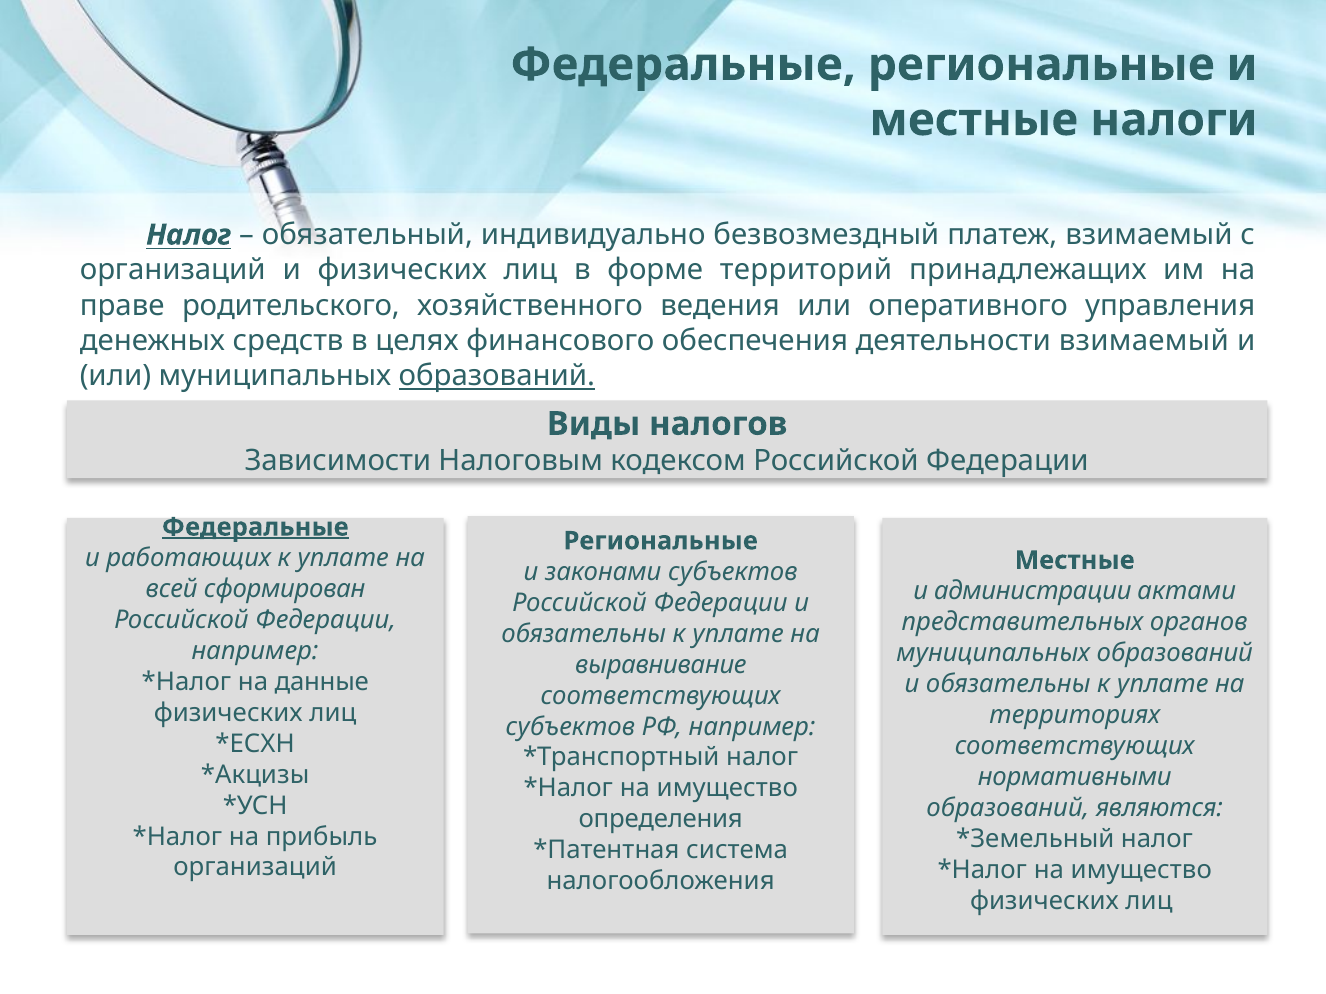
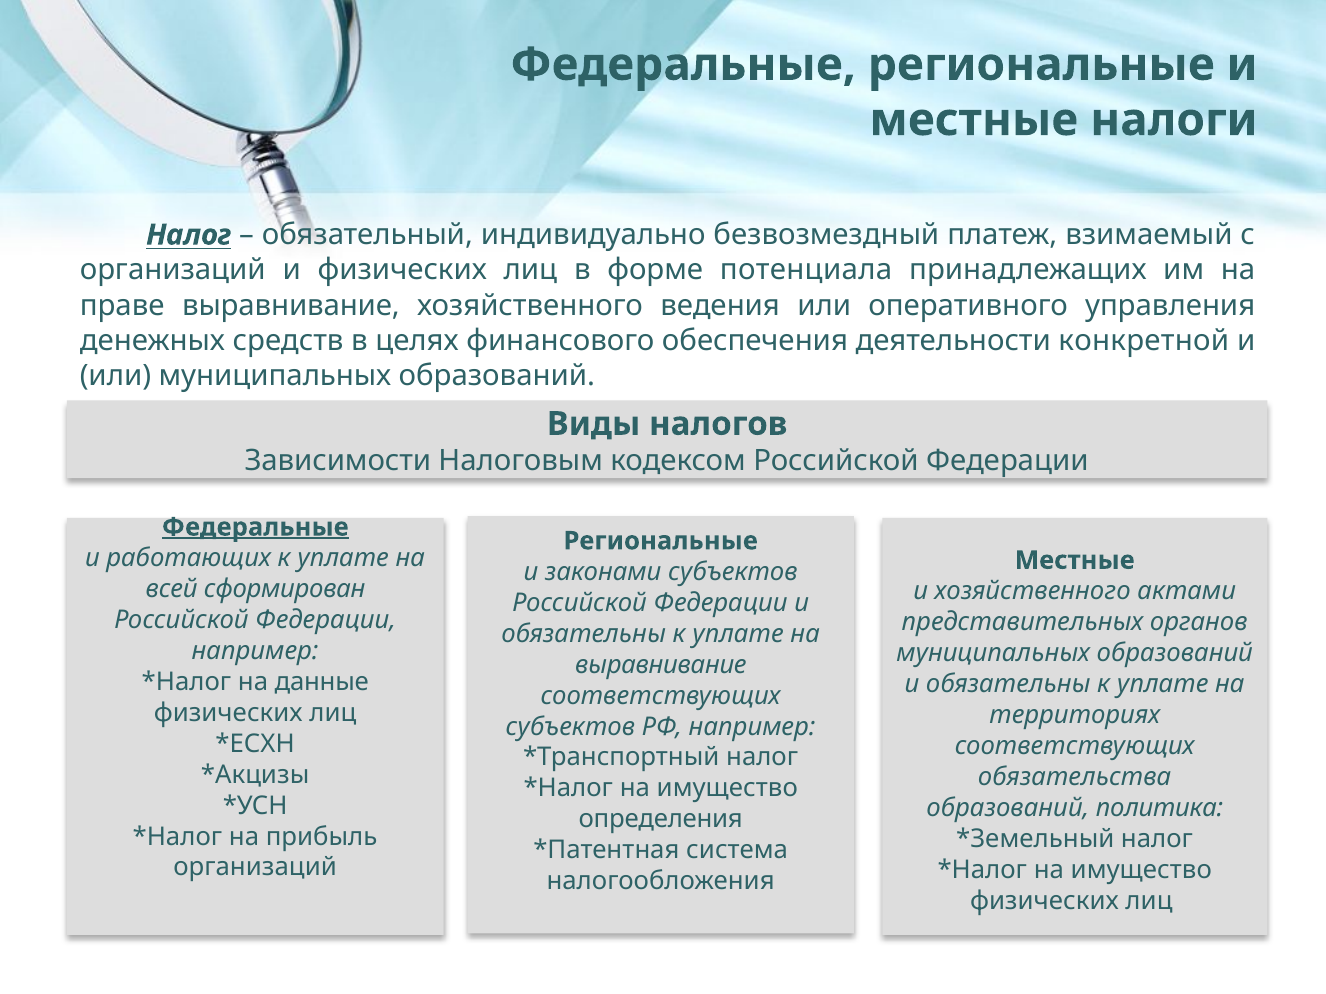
территорий: территорий -> потенциала
праве родительского: родительского -> выравнивание
деятельности взимаемый: взимаемый -> конкретной
образований at (497, 376) underline: present -> none
и администрации: администрации -> хозяйственного
нормативными: нормативными -> обязательства
являются: являются -> политика
